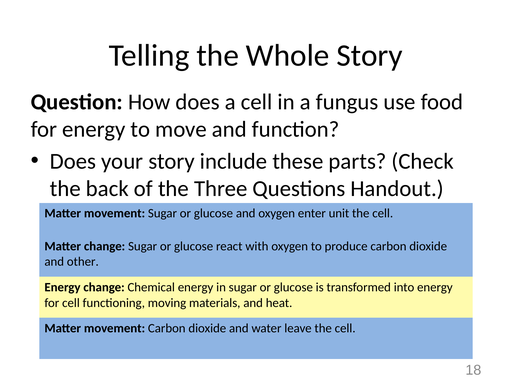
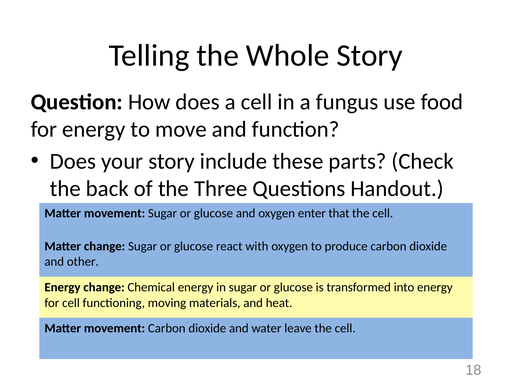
unit: unit -> that
